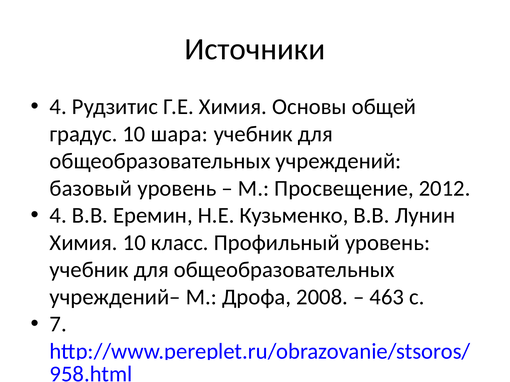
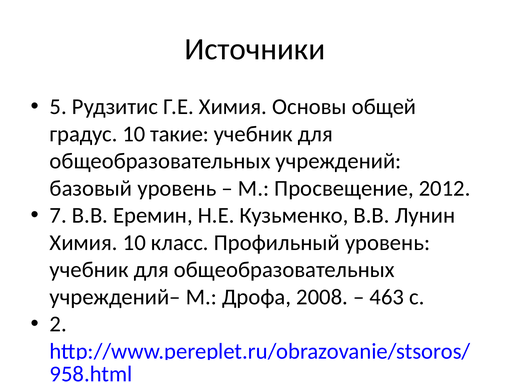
4 at (58, 107): 4 -> 5
шара: шара -> такие
4 at (58, 216): 4 -> 7
7: 7 -> 2
